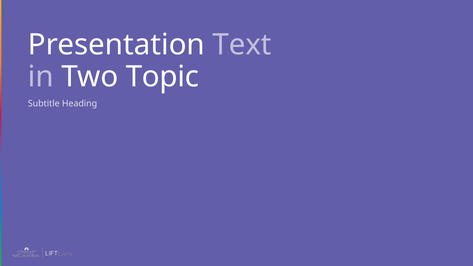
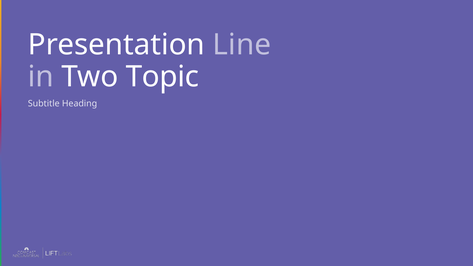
Text: Text -> Line
